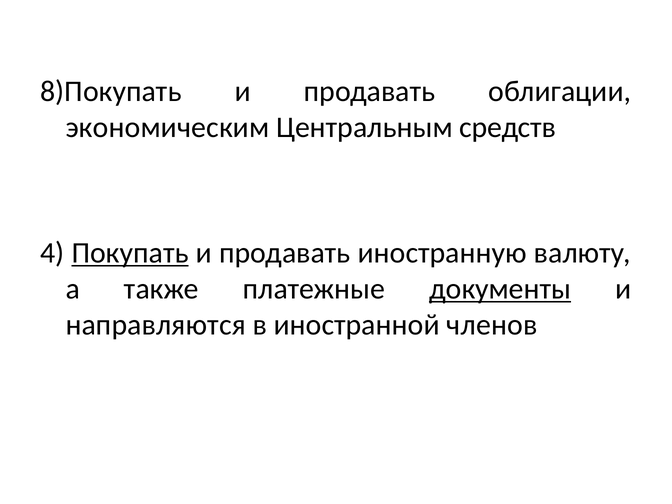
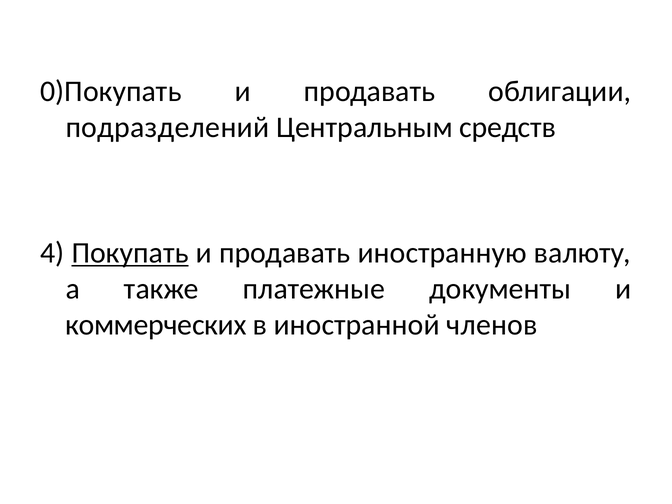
8)Покупать: 8)Покупать -> 0)Покупать
экономическим: экономическим -> подразделений
документы underline: present -> none
направляются: направляются -> коммерческих
